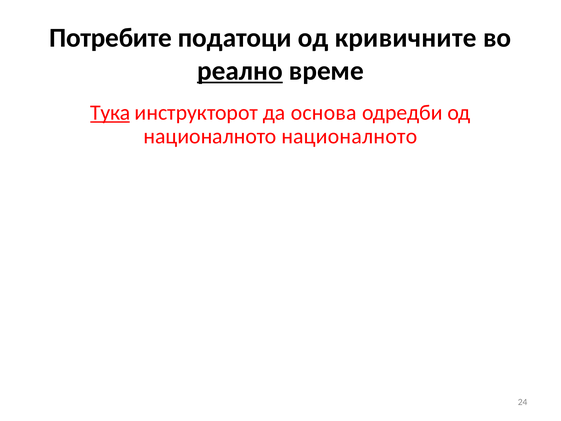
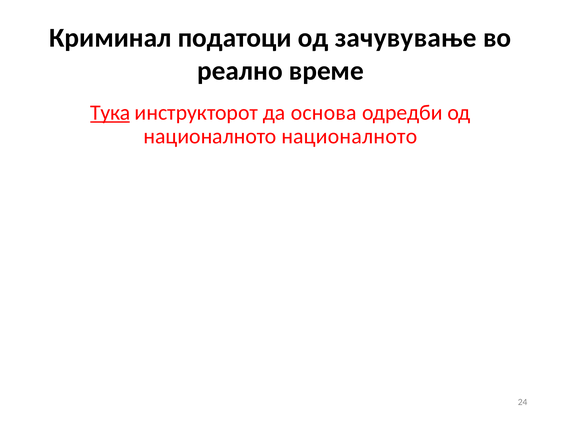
Потребите: Потребите -> Криминал
кривичните: кривичните -> зачувување
реално underline: present -> none
